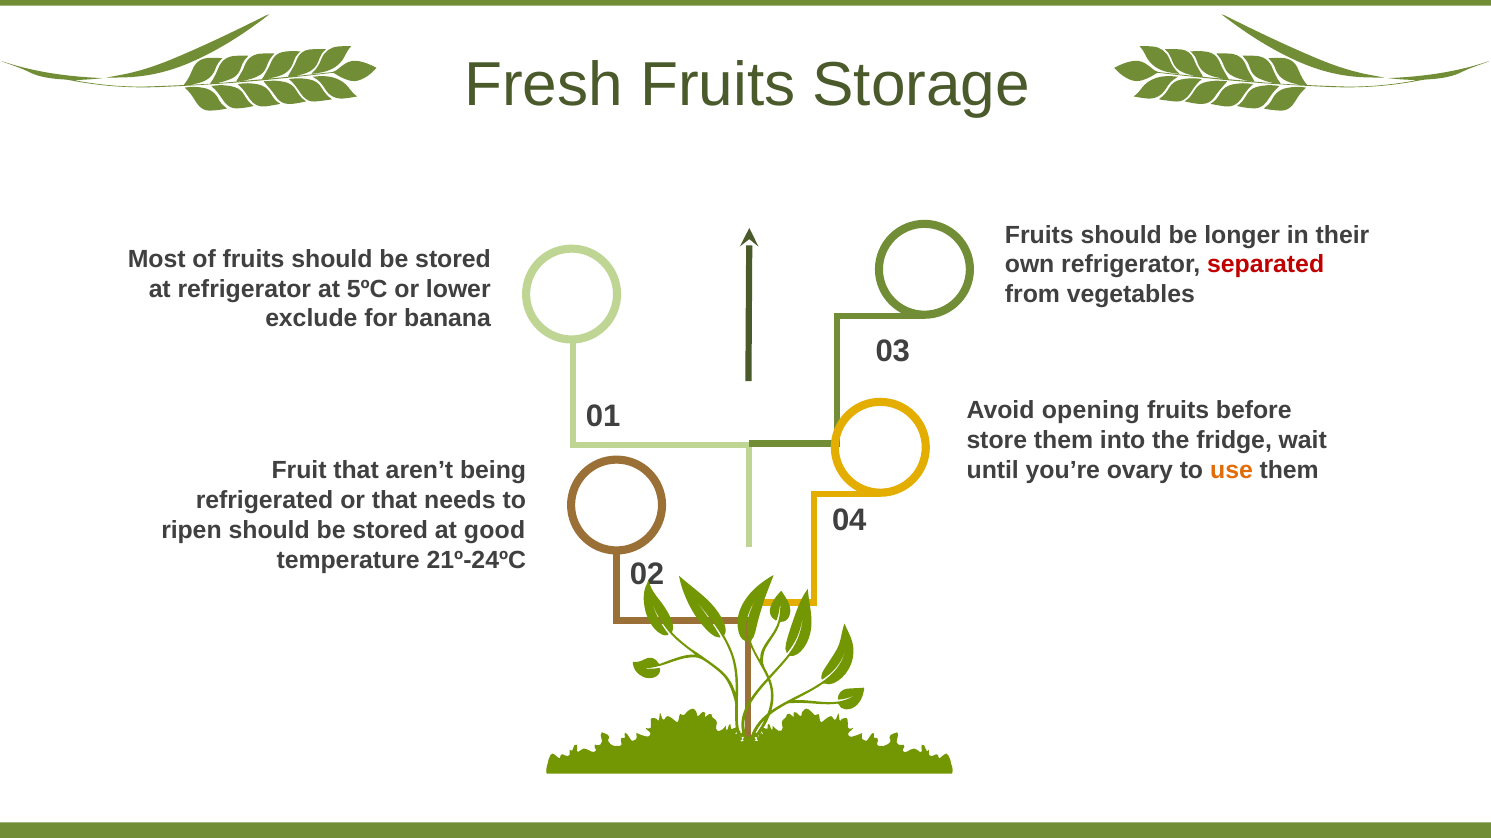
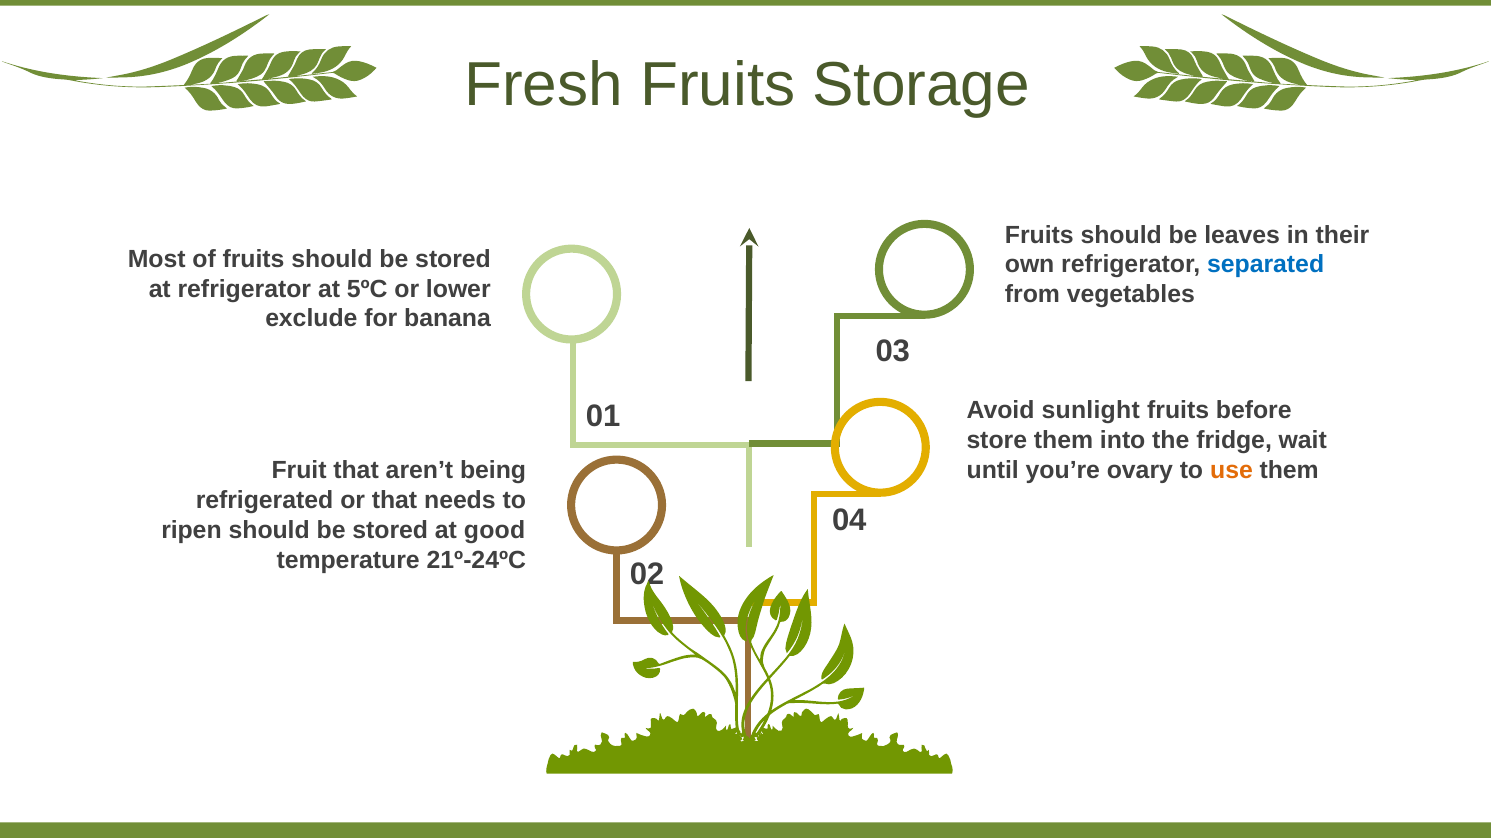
longer: longer -> leaves
separated colour: red -> blue
opening: opening -> sunlight
